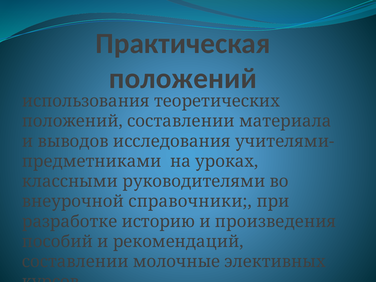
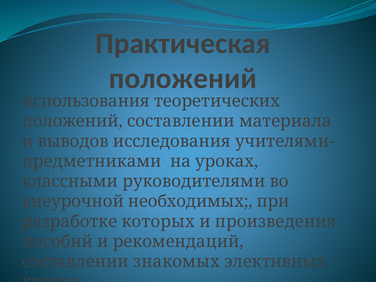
справочники: справочники -> необходимых
историю: историю -> которых
молочные: молочные -> знакомых
